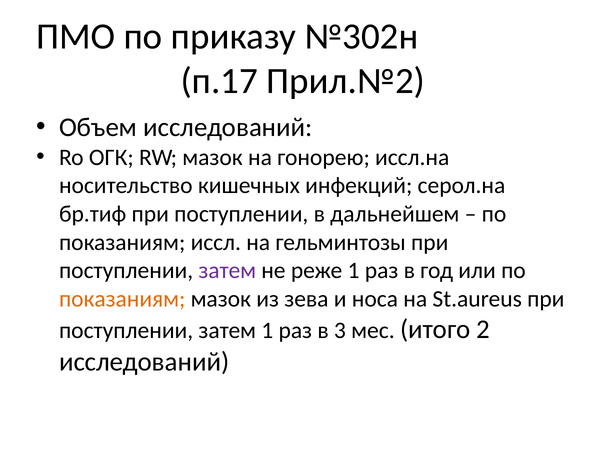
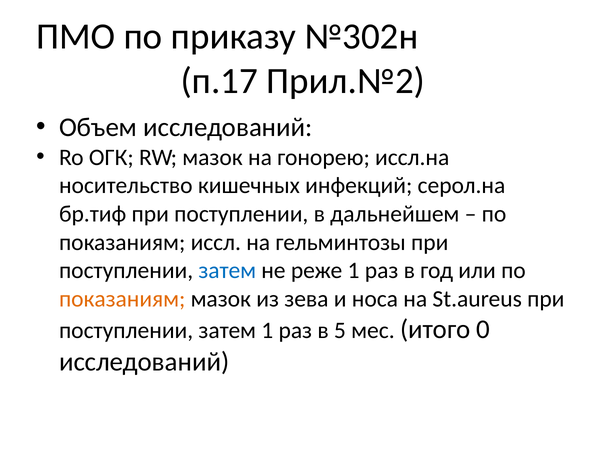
затем at (227, 270) colour: purple -> blue
3: 3 -> 5
2: 2 -> 0
